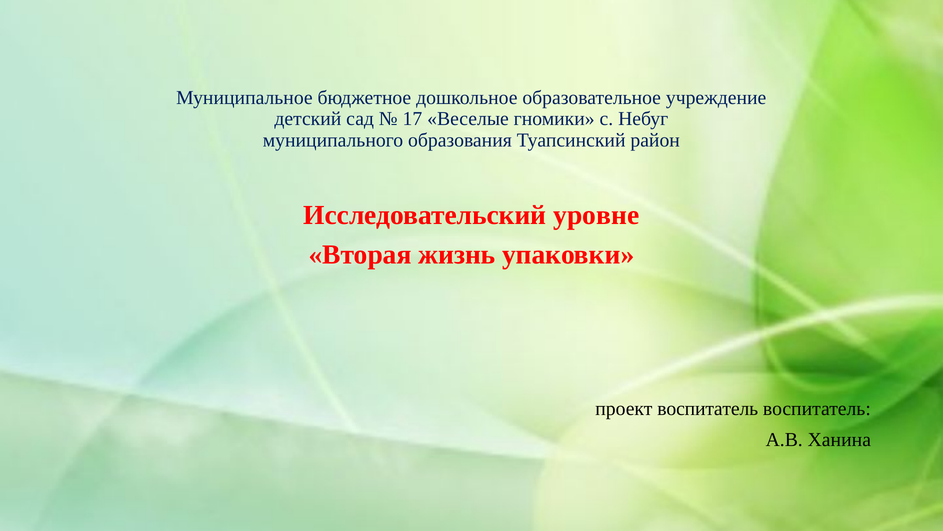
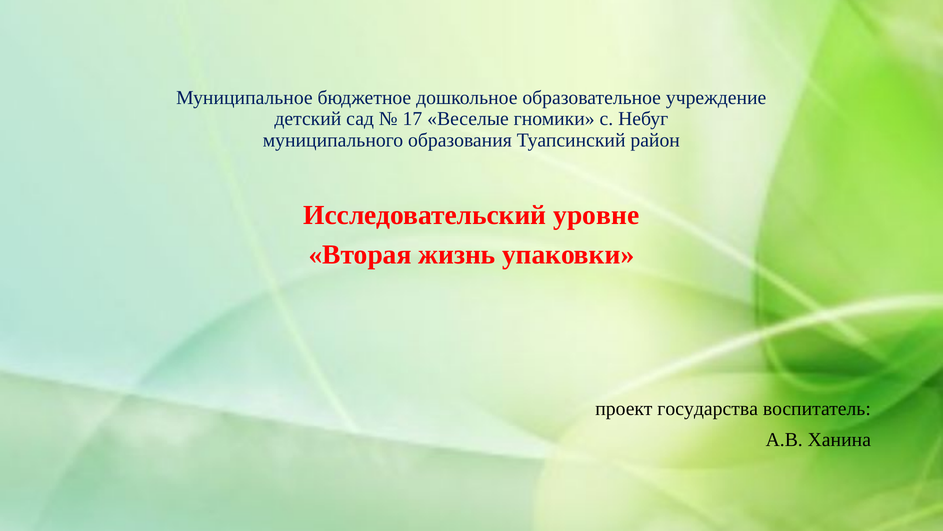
проект воспитатель: воспитатель -> государства
